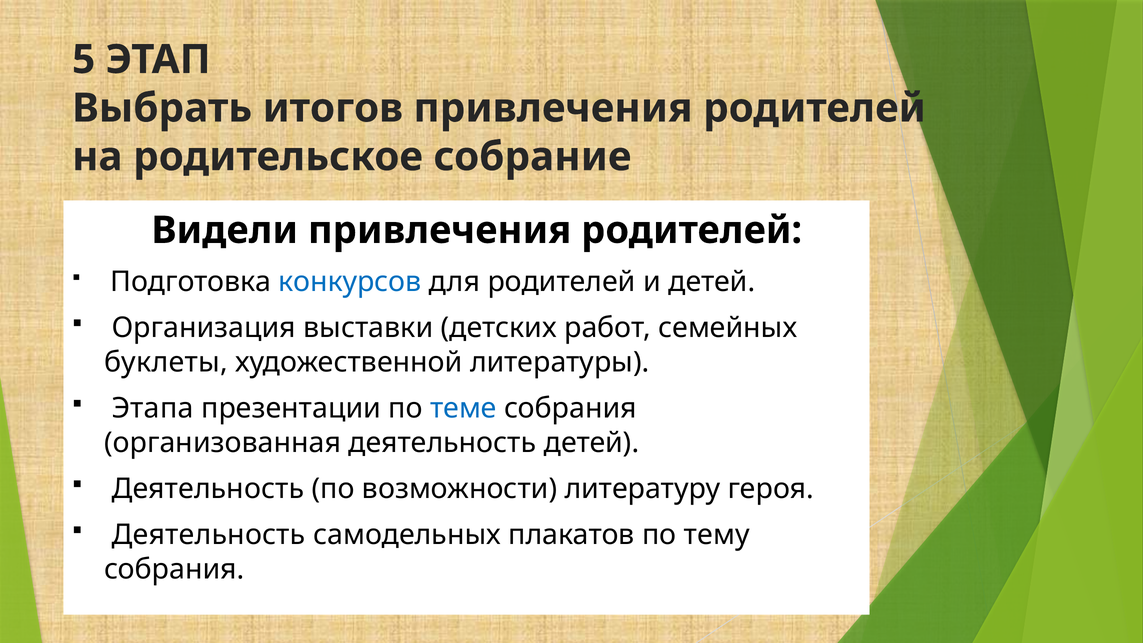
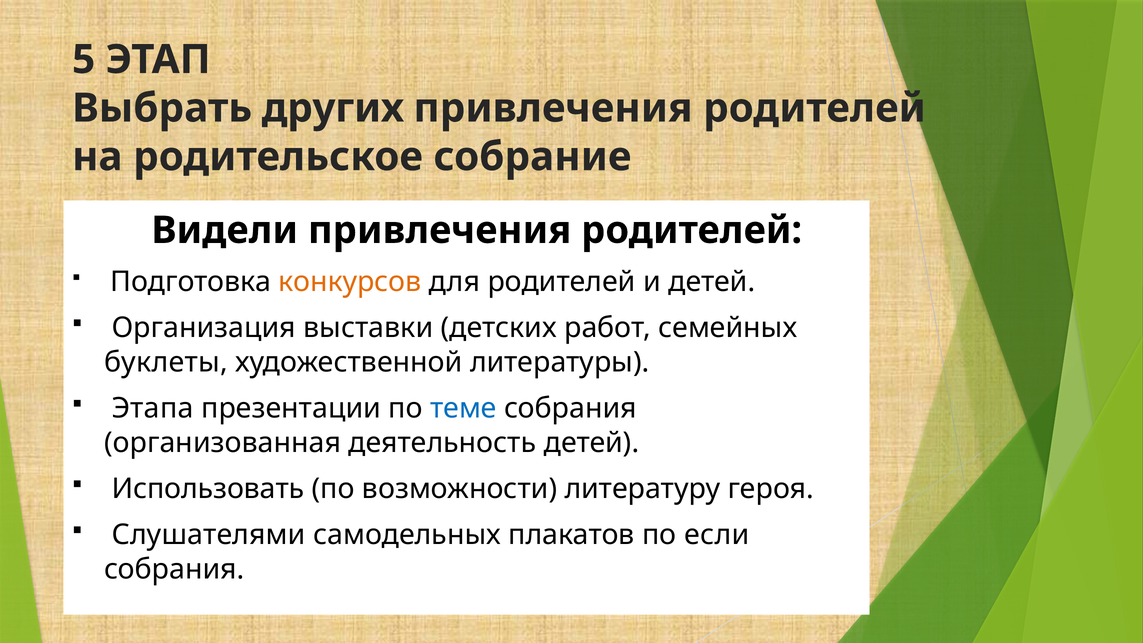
итогов: итогов -> других
конкурсов colour: blue -> orange
Деятельность at (208, 489): Деятельность -> Использовать
Деятельность at (209, 535): Деятельность -> Слушателями
тему: тему -> если
